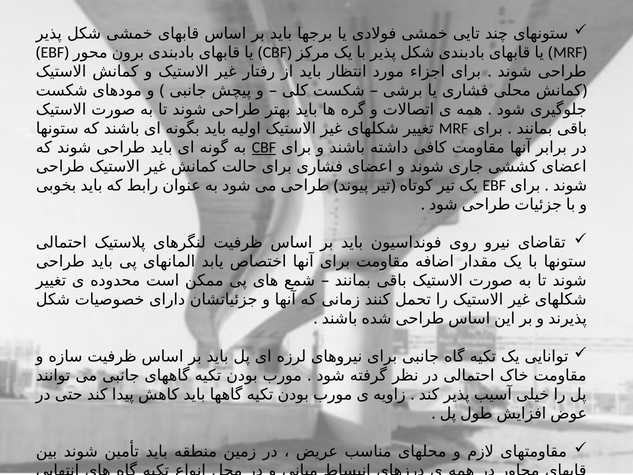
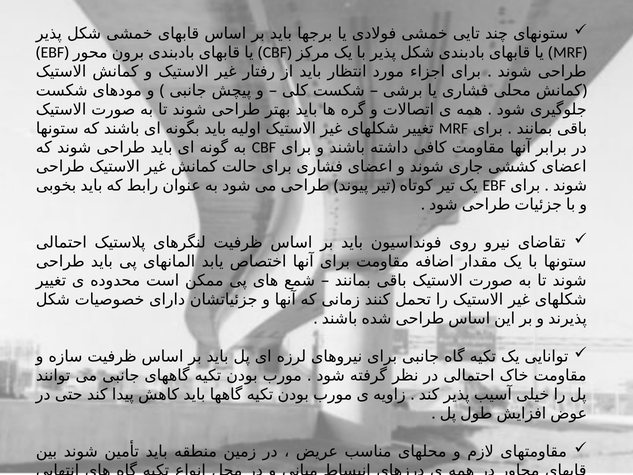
CBF at (264, 147) underline: present -> none
